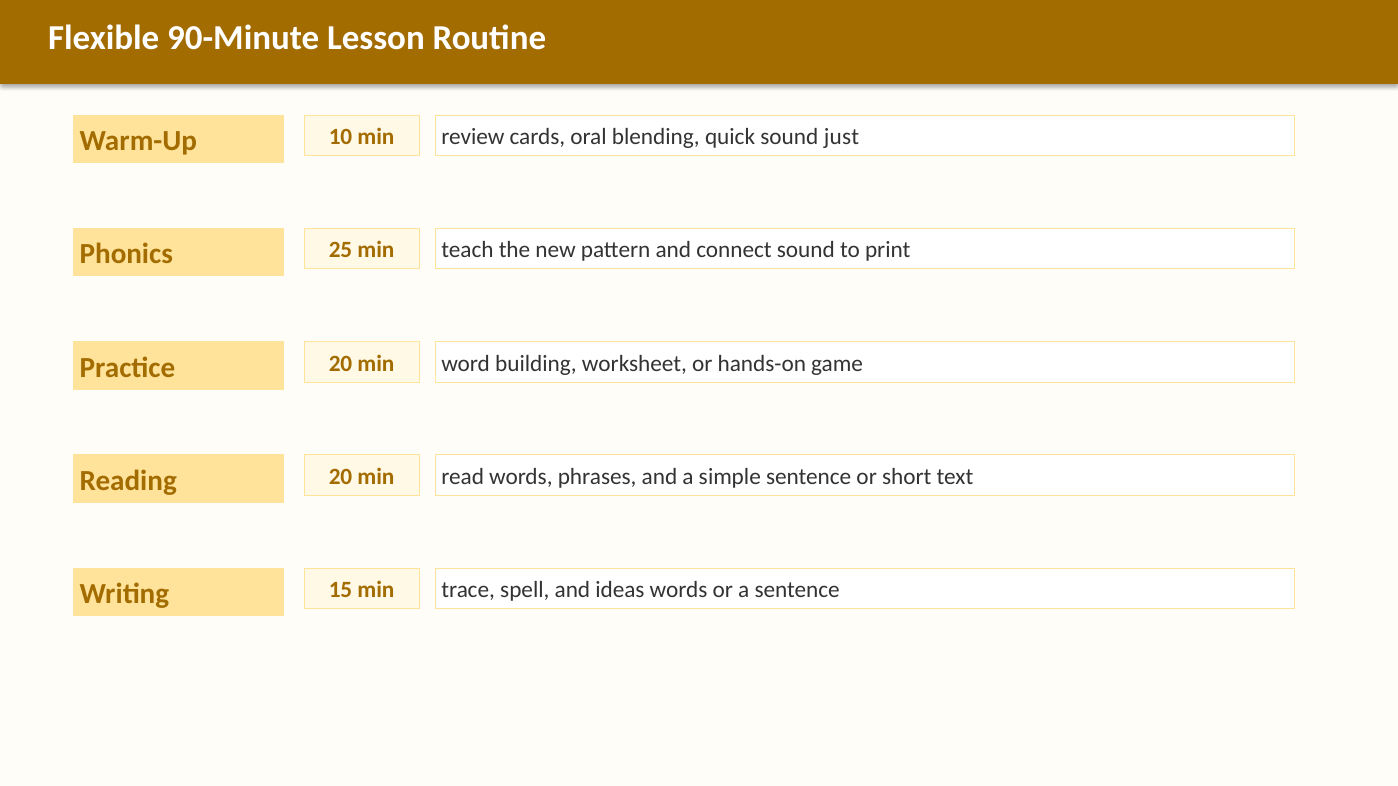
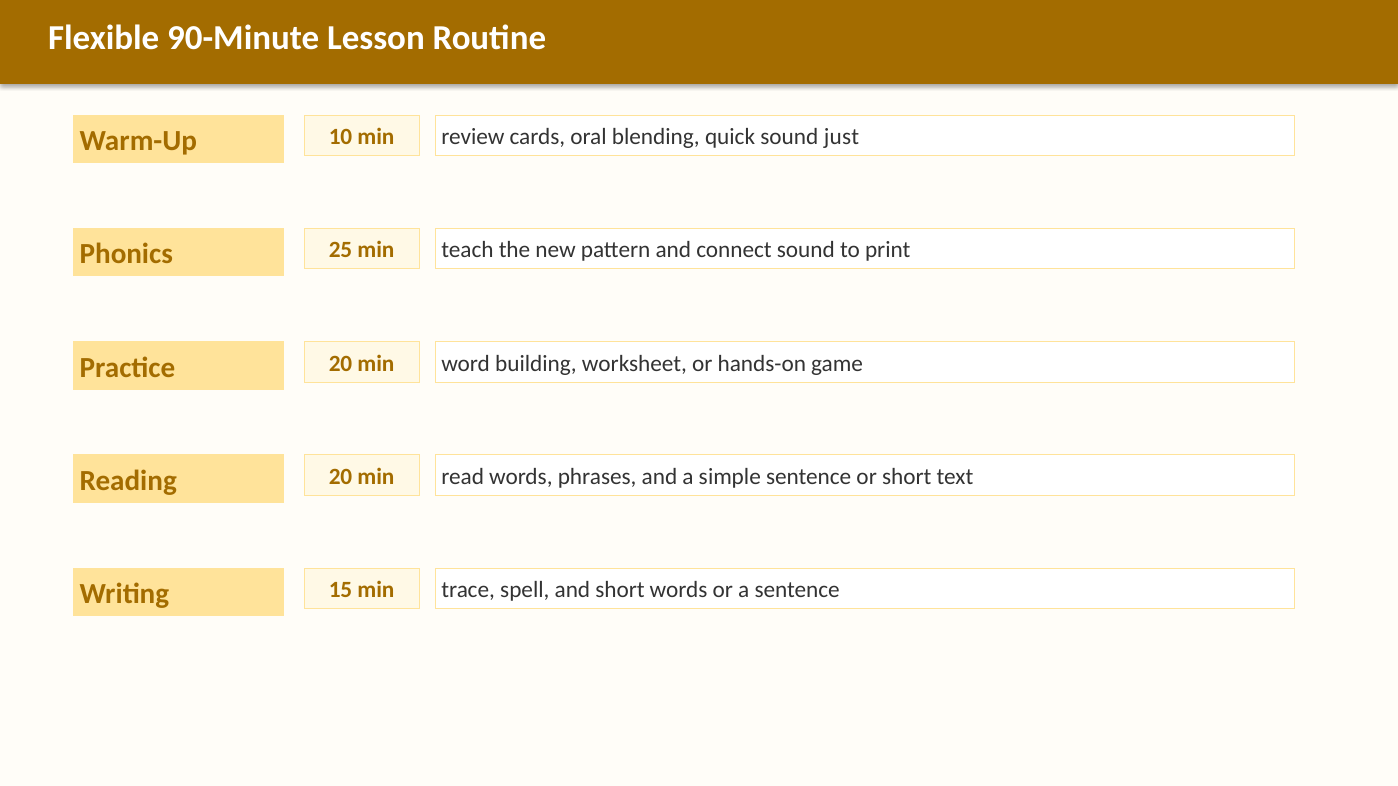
and ideas: ideas -> short
